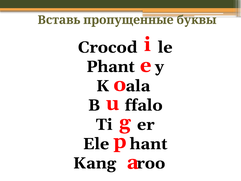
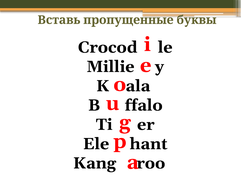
Phant: Phant -> Millie
